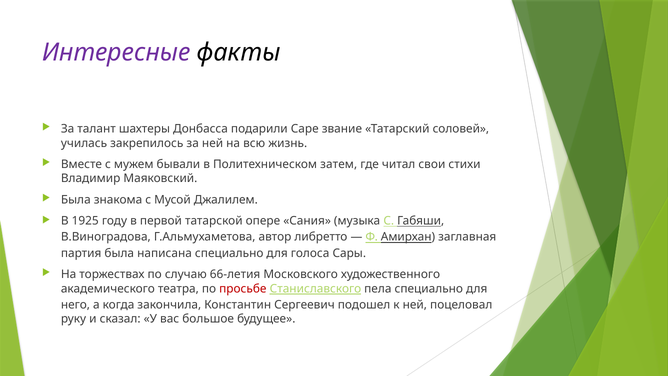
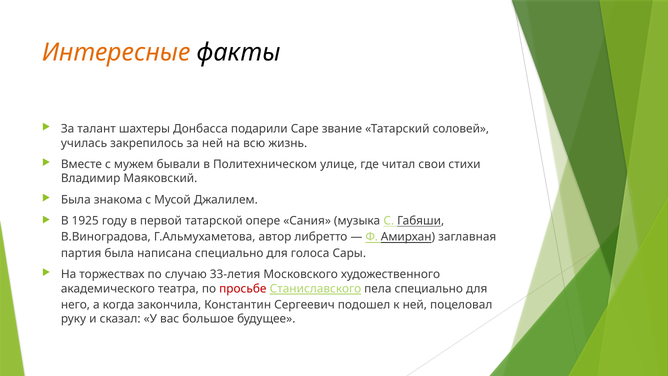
Интересные colour: purple -> orange
затем: затем -> улице
66-летия: 66-летия -> 33-летия
